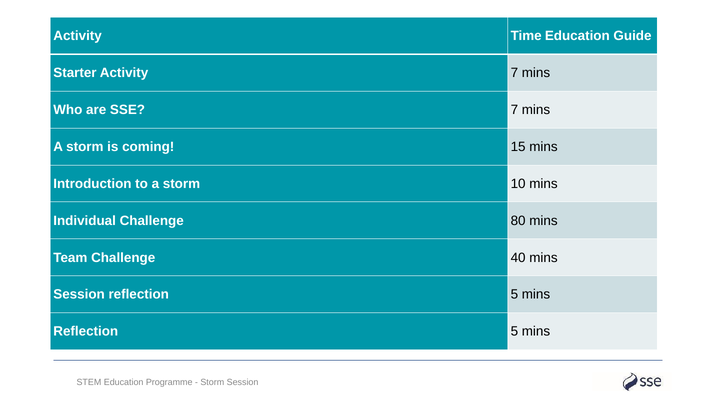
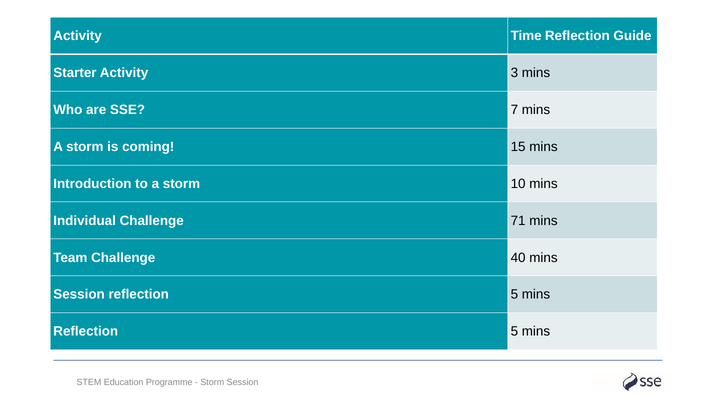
Time Education: Education -> Reflection
Activity 7: 7 -> 3
80: 80 -> 71
